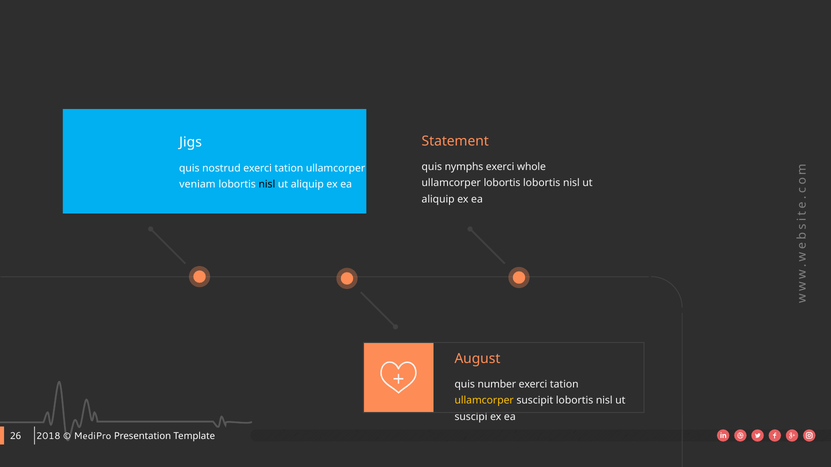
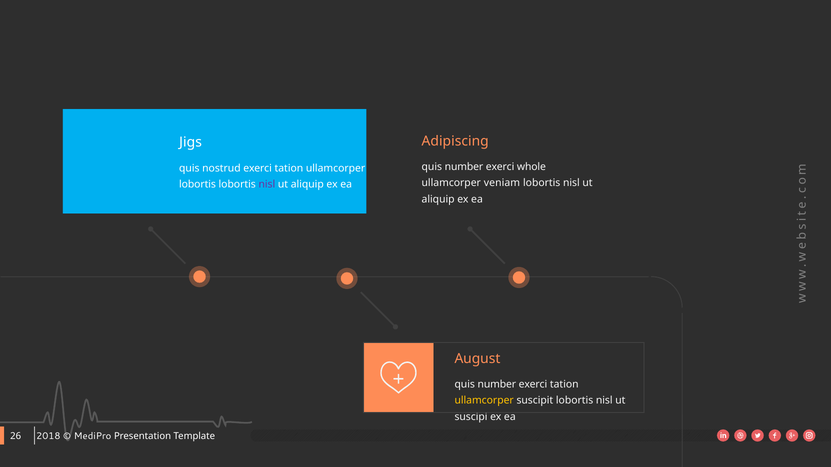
Statement: Statement -> Adipiscing
nymphs at (464, 167): nymphs -> number
ullamcorper lobortis: lobortis -> veniam
veniam at (197, 185): veniam -> lobortis
nisl at (267, 185) colour: black -> purple
